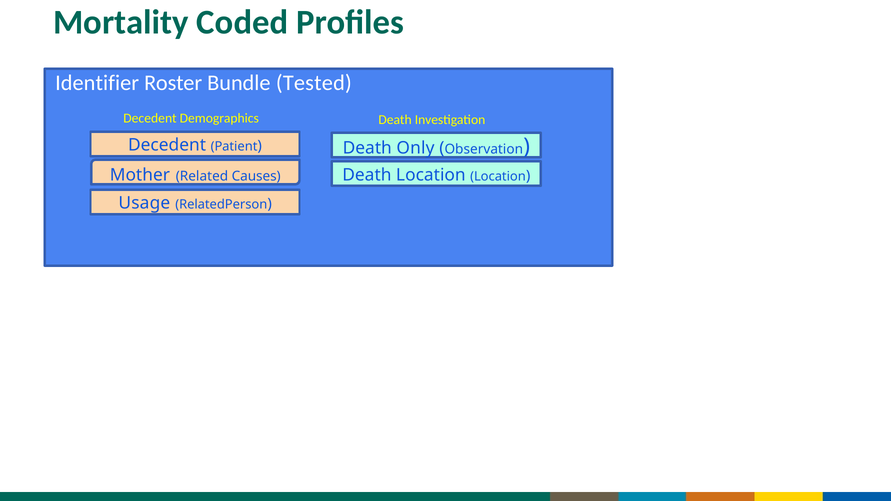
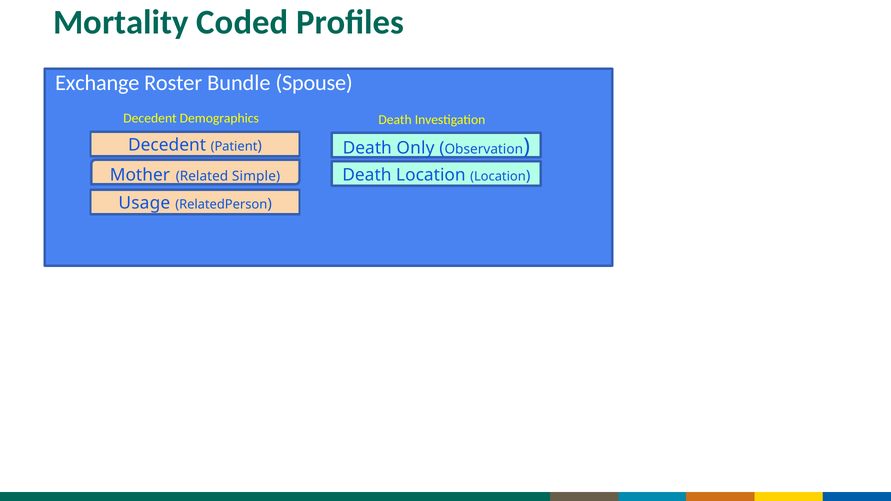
Identifier: Identifier -> Exchange
Tested: Tested -> Spouse
Causes: Causes -> Simple
